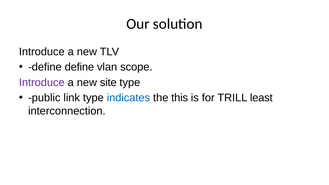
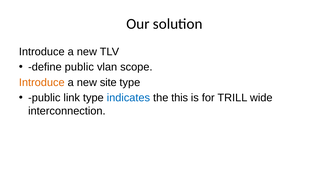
define define: define -> public
Introduce at (42, 82) colour: purple -> orange
least: least -> wide
